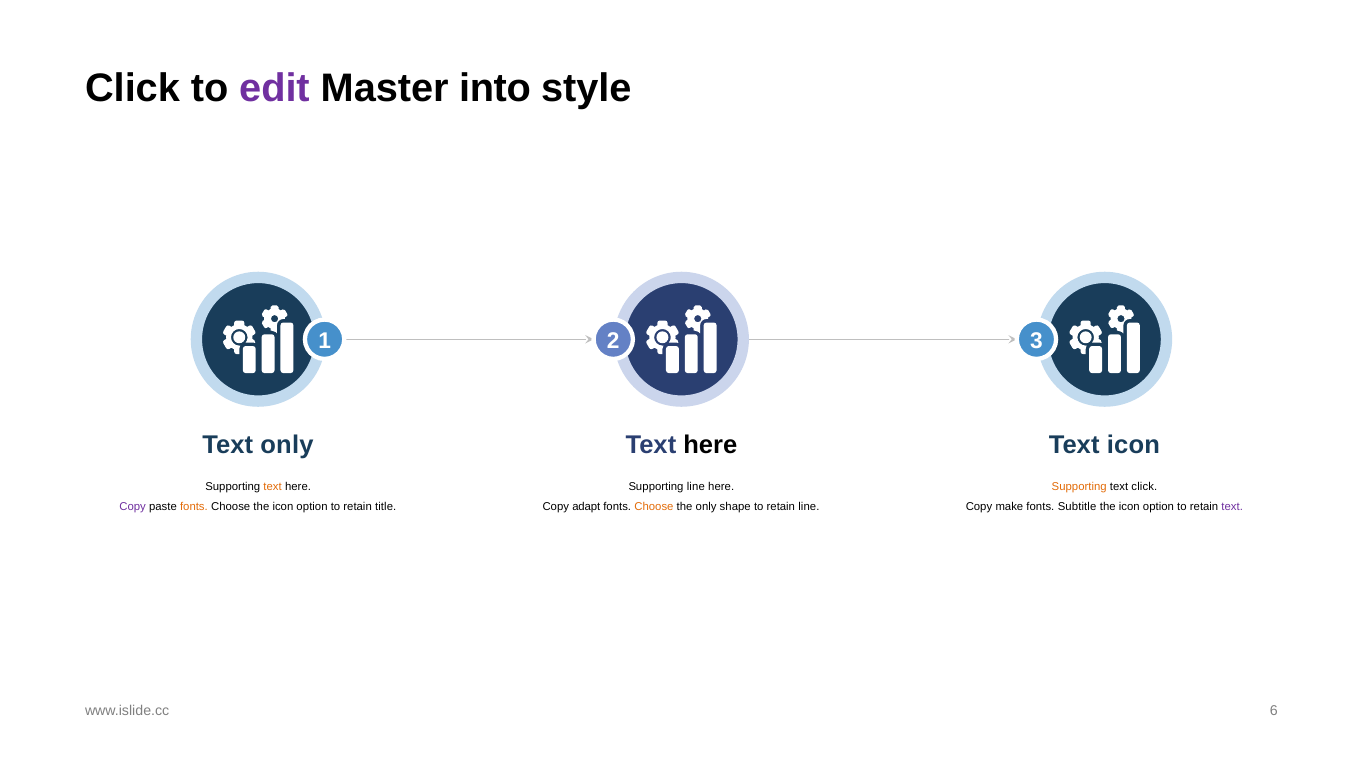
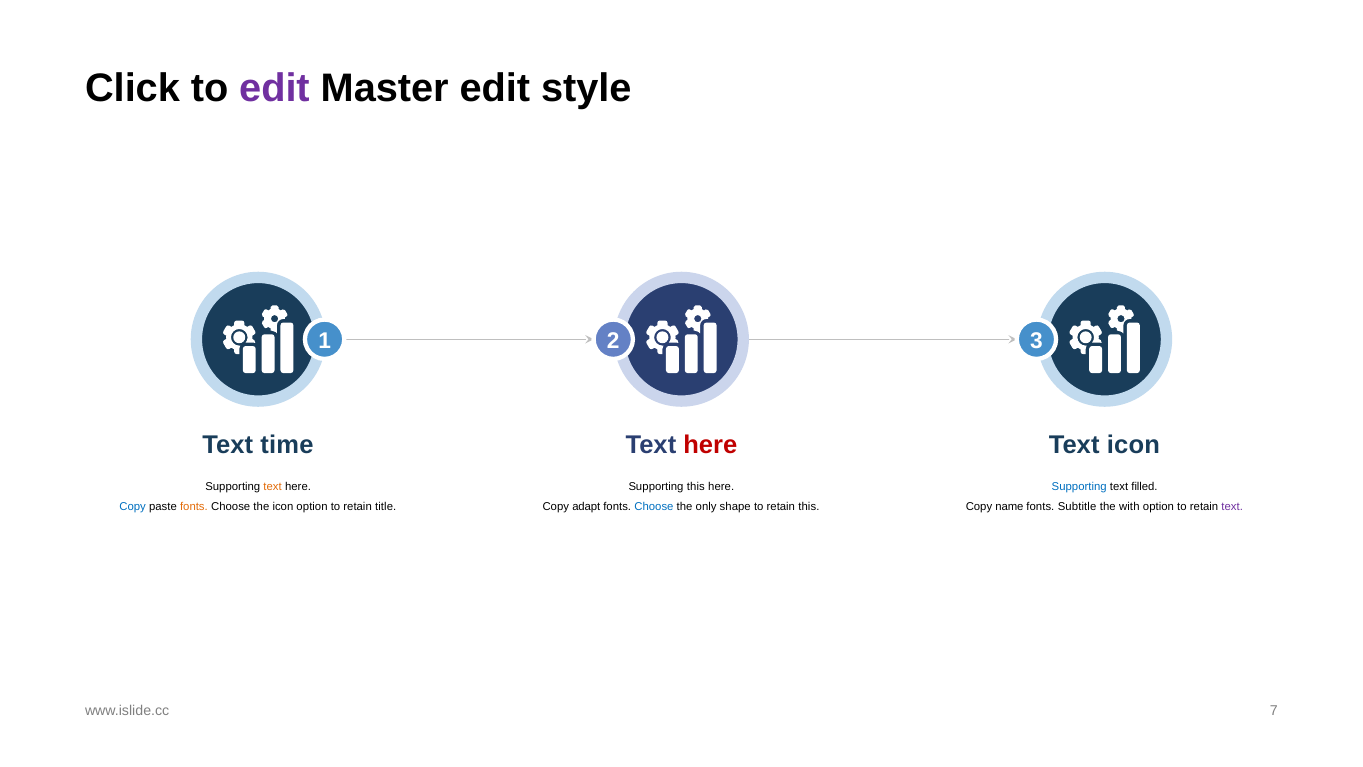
Master into: into -> edit
Text only: only -> time
here at (710, 445) colour: black -> red
Supporting line: line -> this
Supporting at (1079, 486) colour: orange -> blue
text click: click -> filled
Copy at (133, 507) colour: purple -> blue
Choose at (654, 507) colour: orange -> blue
retain line: line -> this
make: make -> name
icon at (1129, 507): icon -> with
6: 6 -> 7
